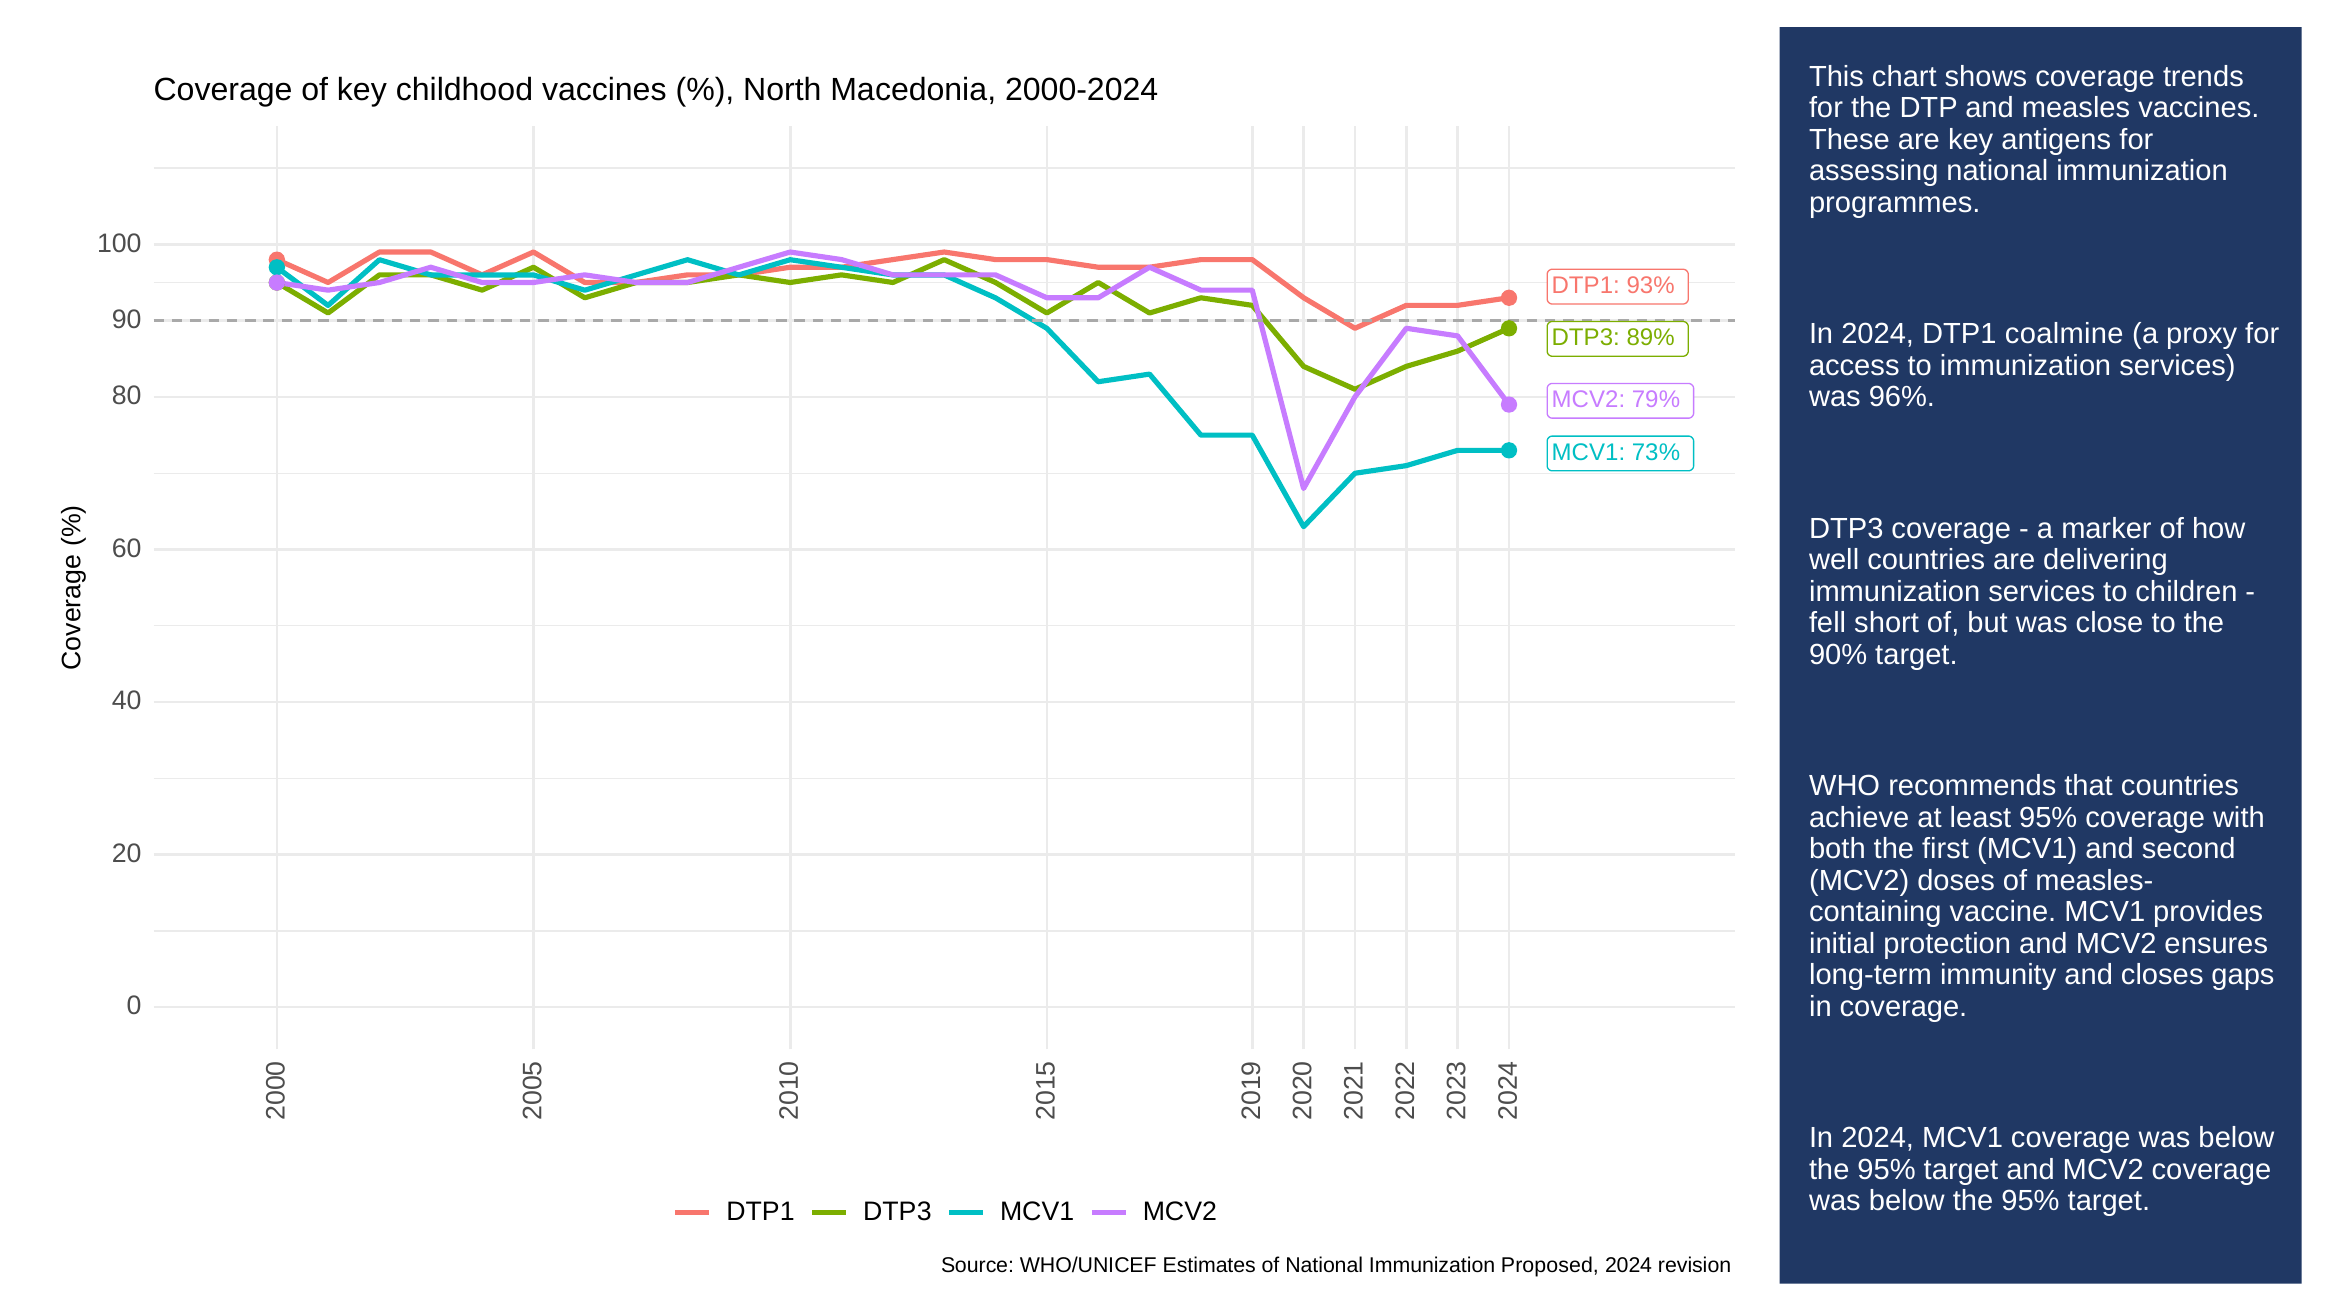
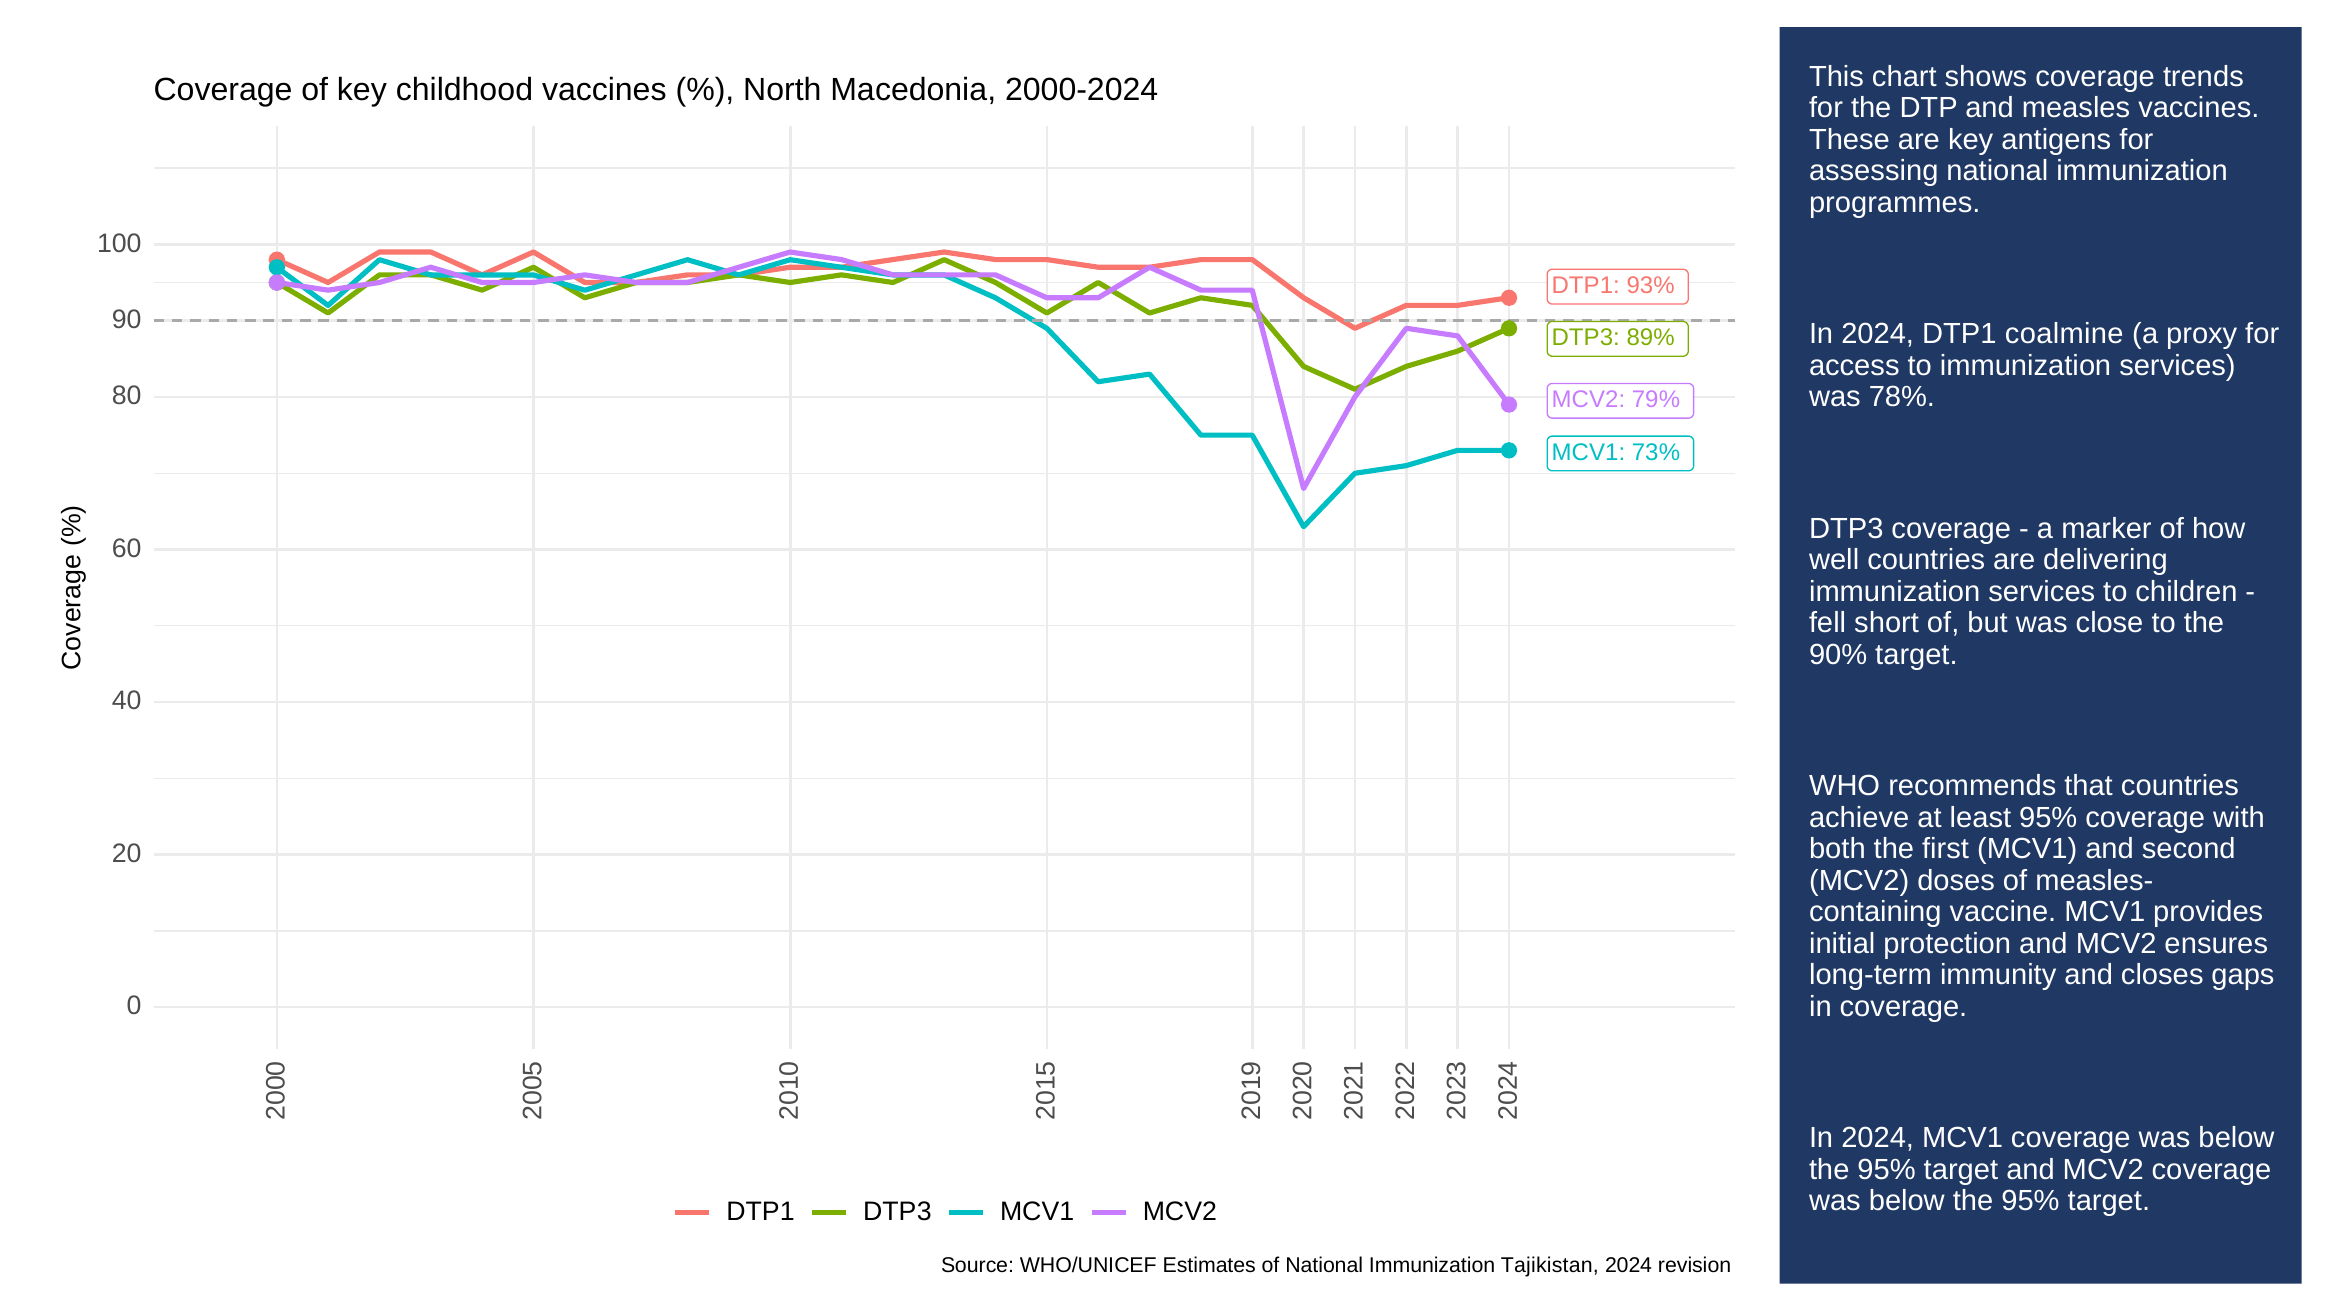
96%: 96% -> 78%
Proposed: Proposed -> Tajikistan
